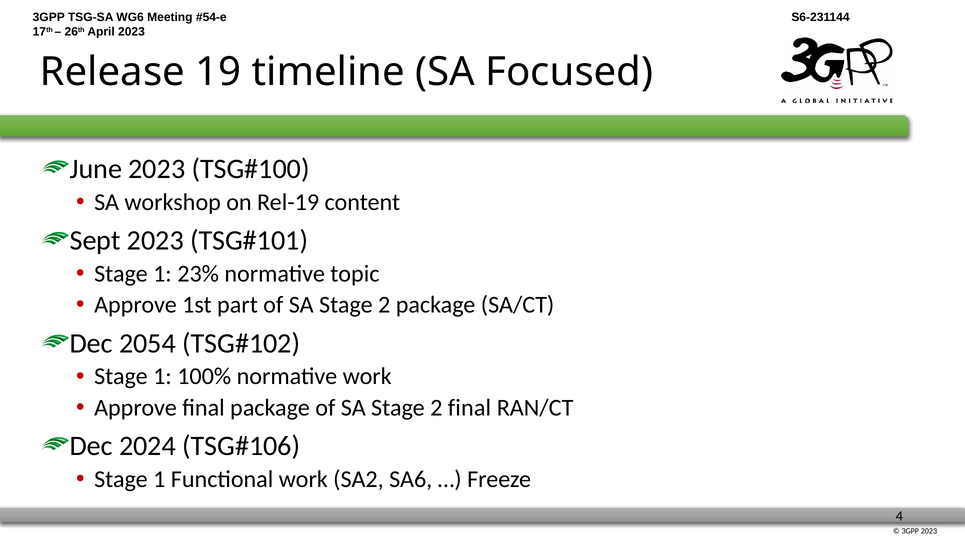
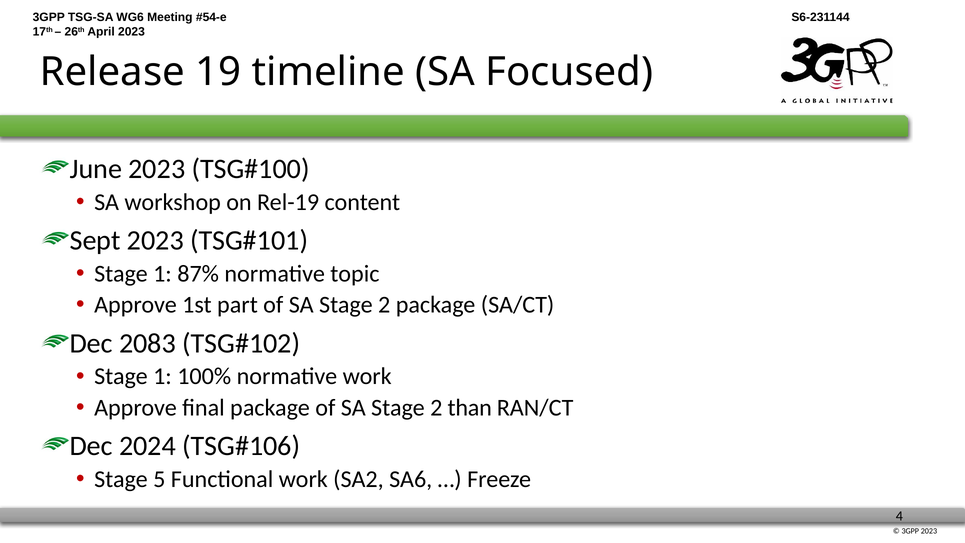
23%: 23% -> 87%
2054: 2054 -> 2083
2 final: final -> than
1 at (159, 479): 1 -> 5
